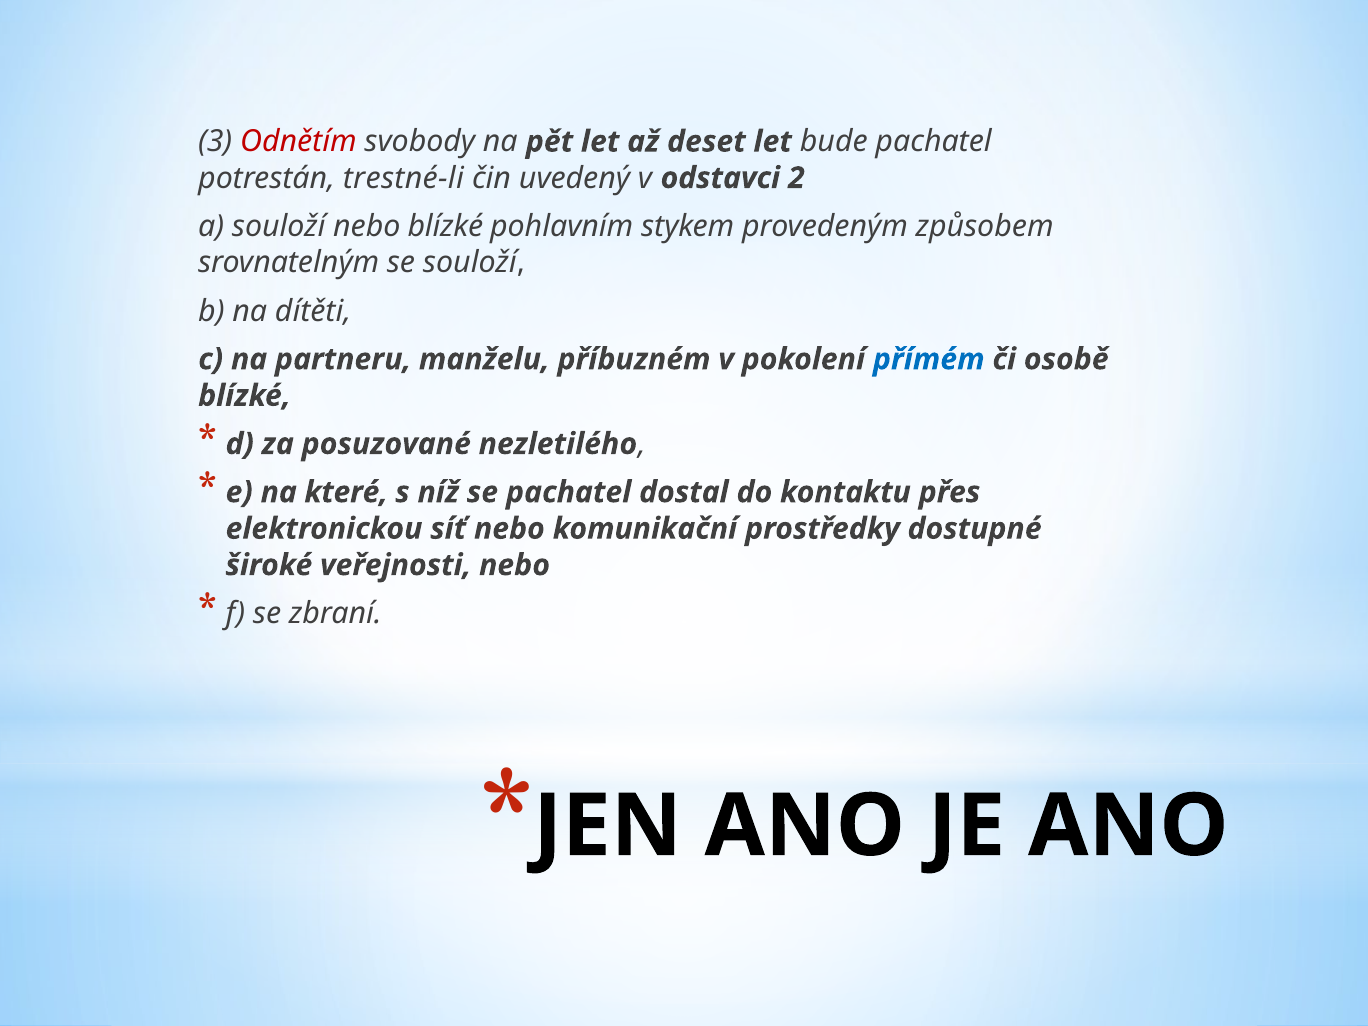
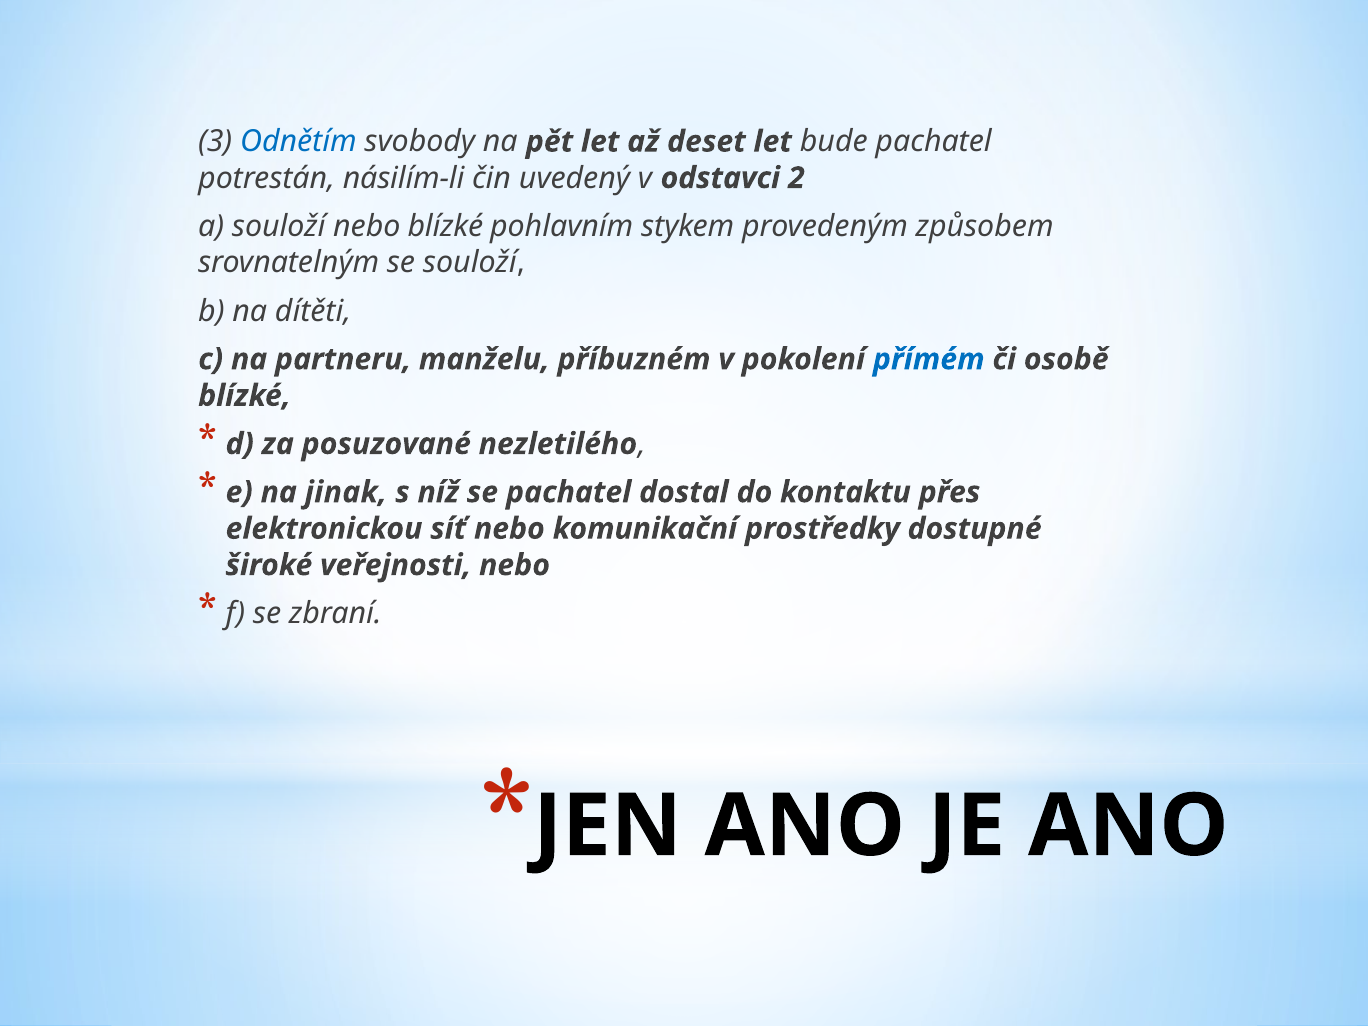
Odnětím colour: red -> blue
trestné-li: trestné-li -> násilím-li
které: které -> jinak
